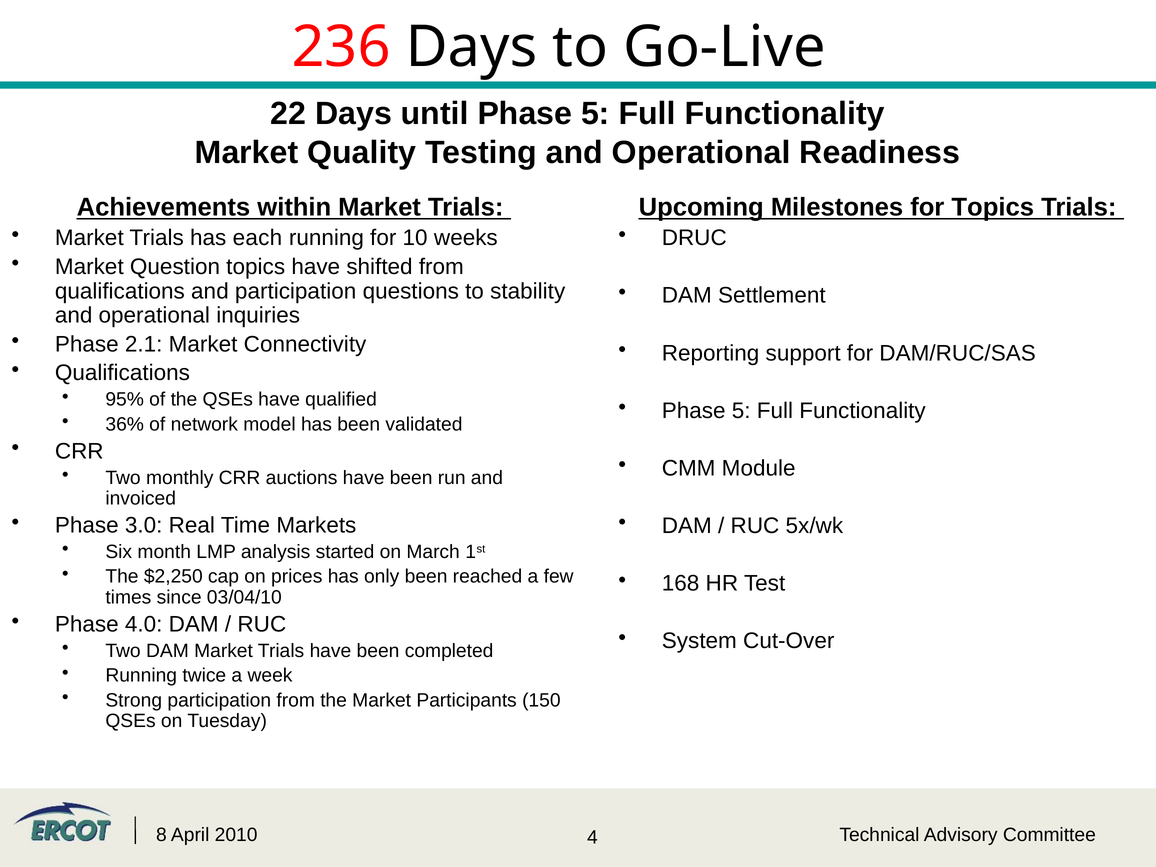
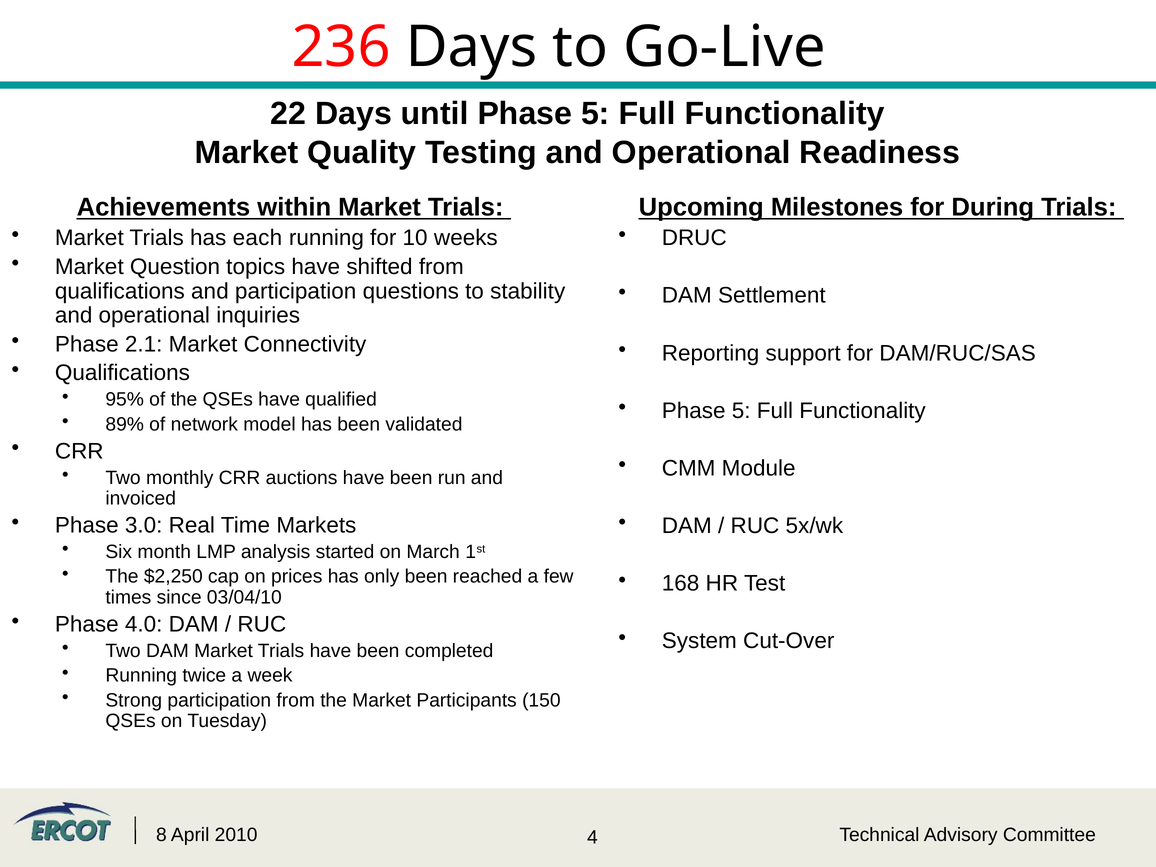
for Topics: Topics -> During
36%: 36% -> 89%
